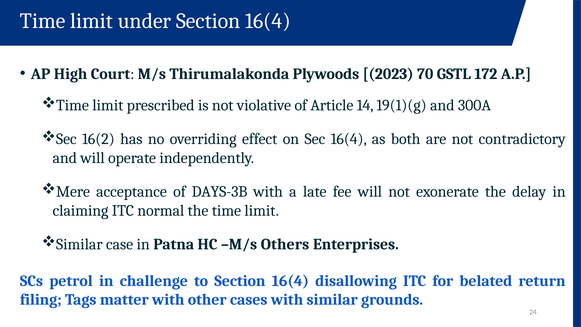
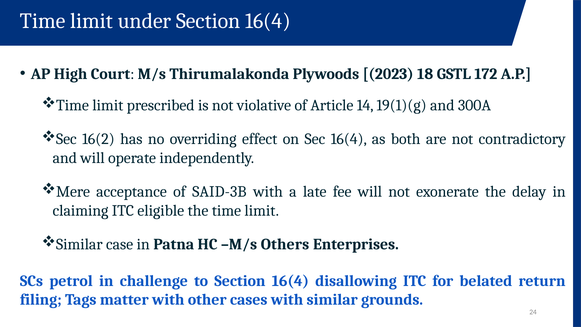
70: 70 -> 18
DAYS-3B: DAYS-3B -> SAID-3B
normal: normal -> eligible
